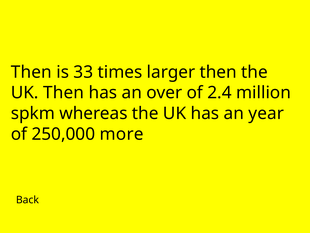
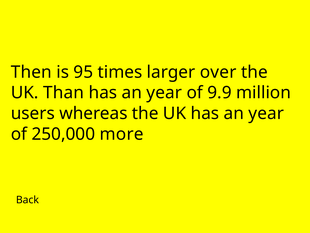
33: 33 -> 95
larger then: then -> over
UK Then: Then -> Than
over at (164, 93): over -> year
2.4: 2.4 -> 9.9
spkm: spkm -> users
